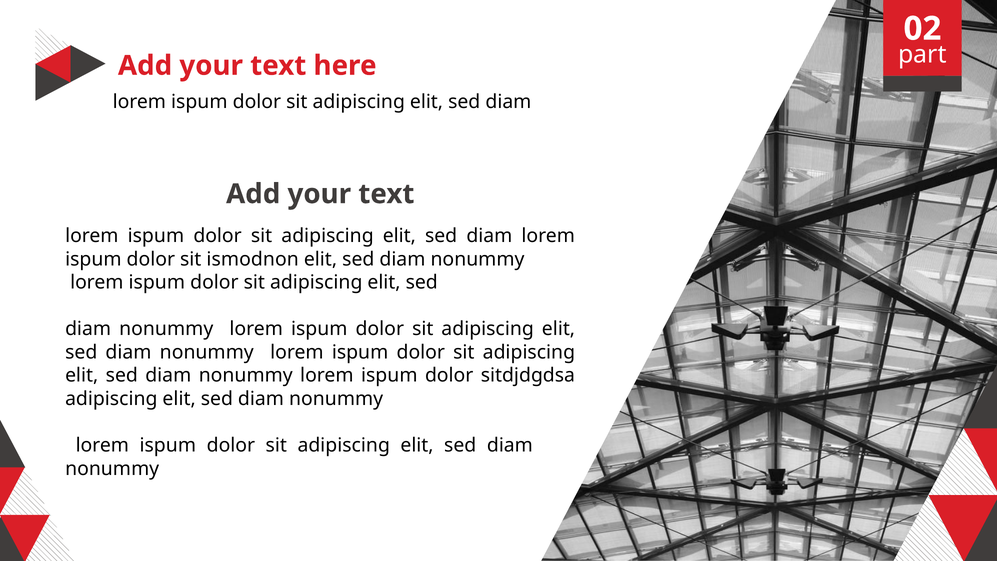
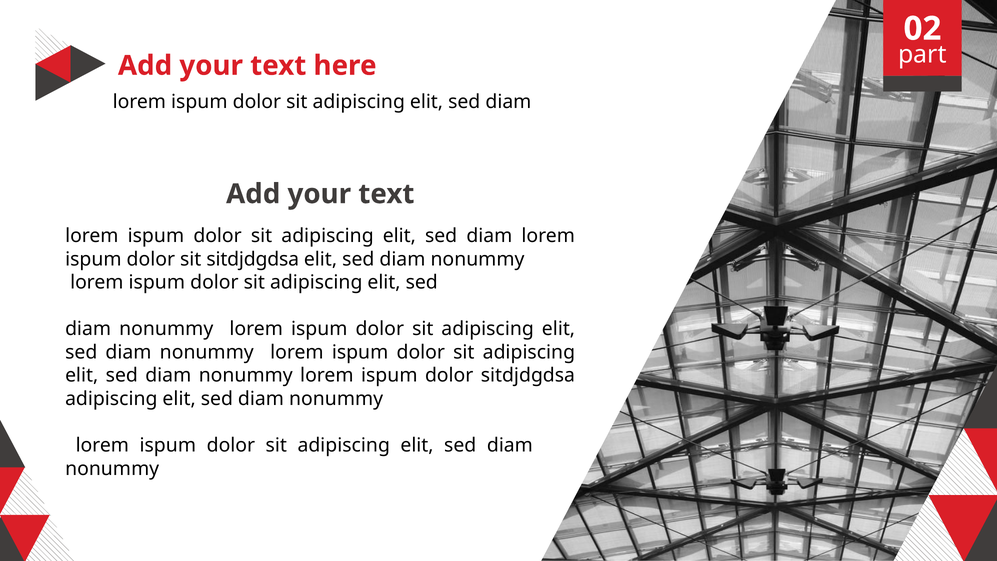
sit ismodnon: ismodnon -> sitdjdgdsa
